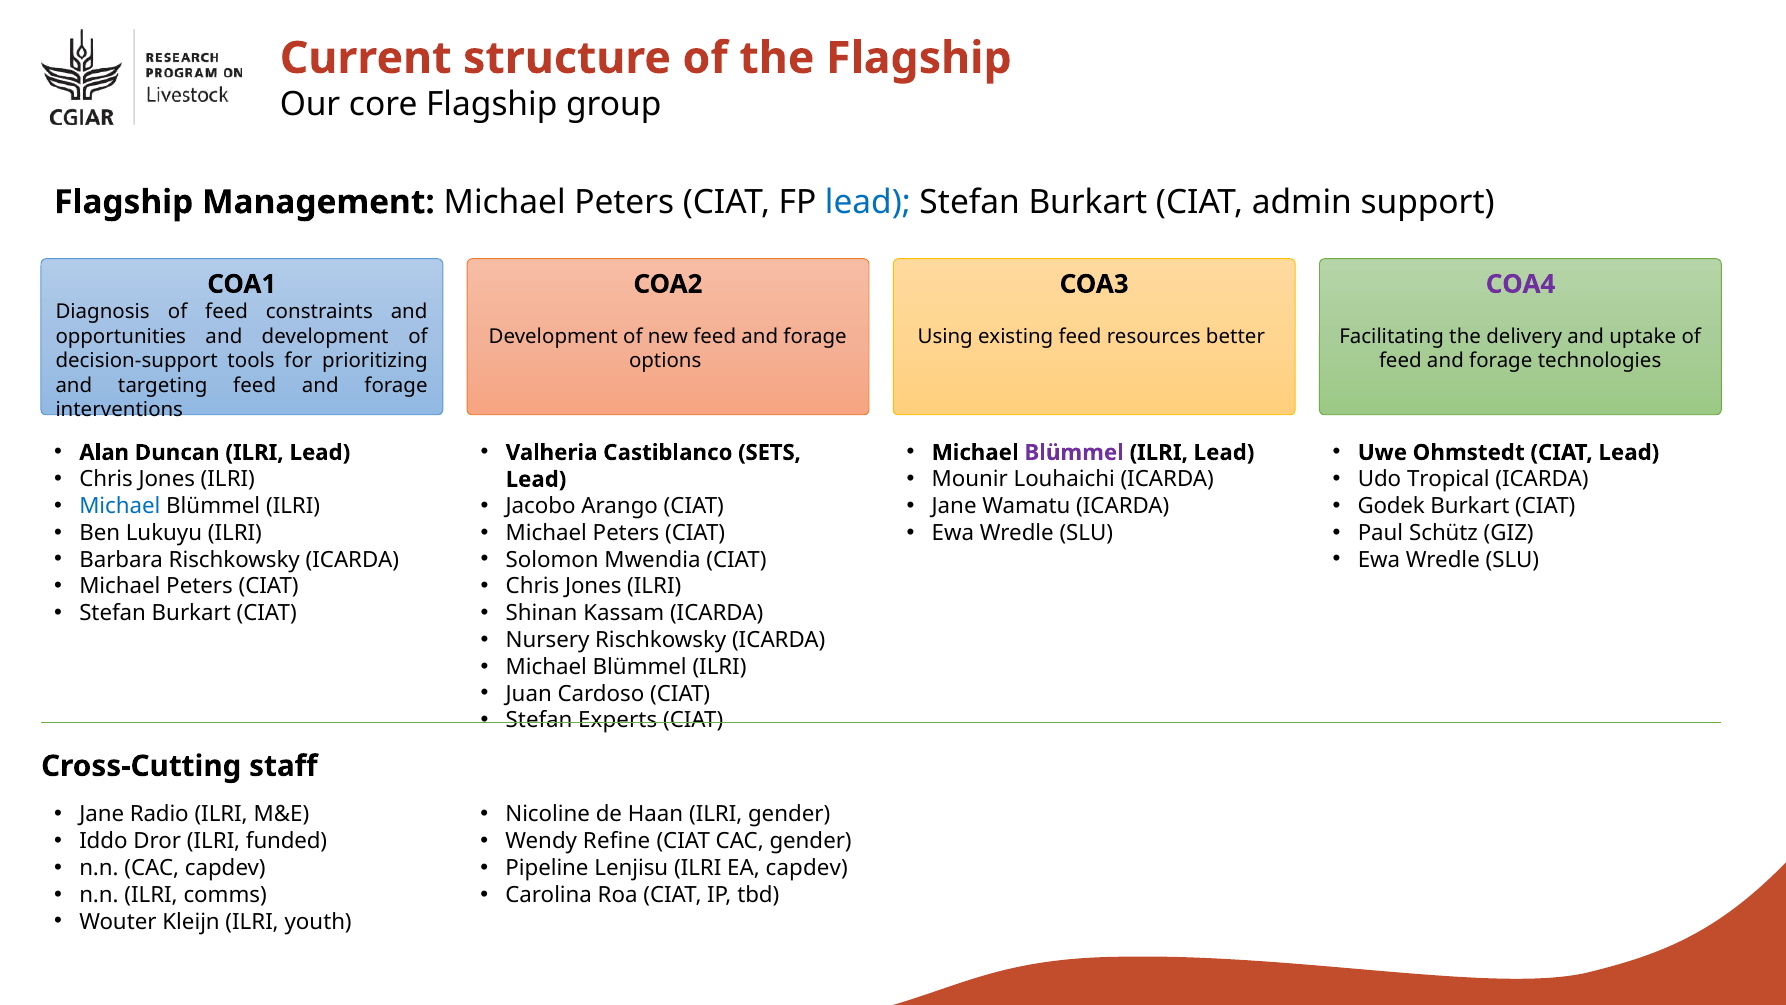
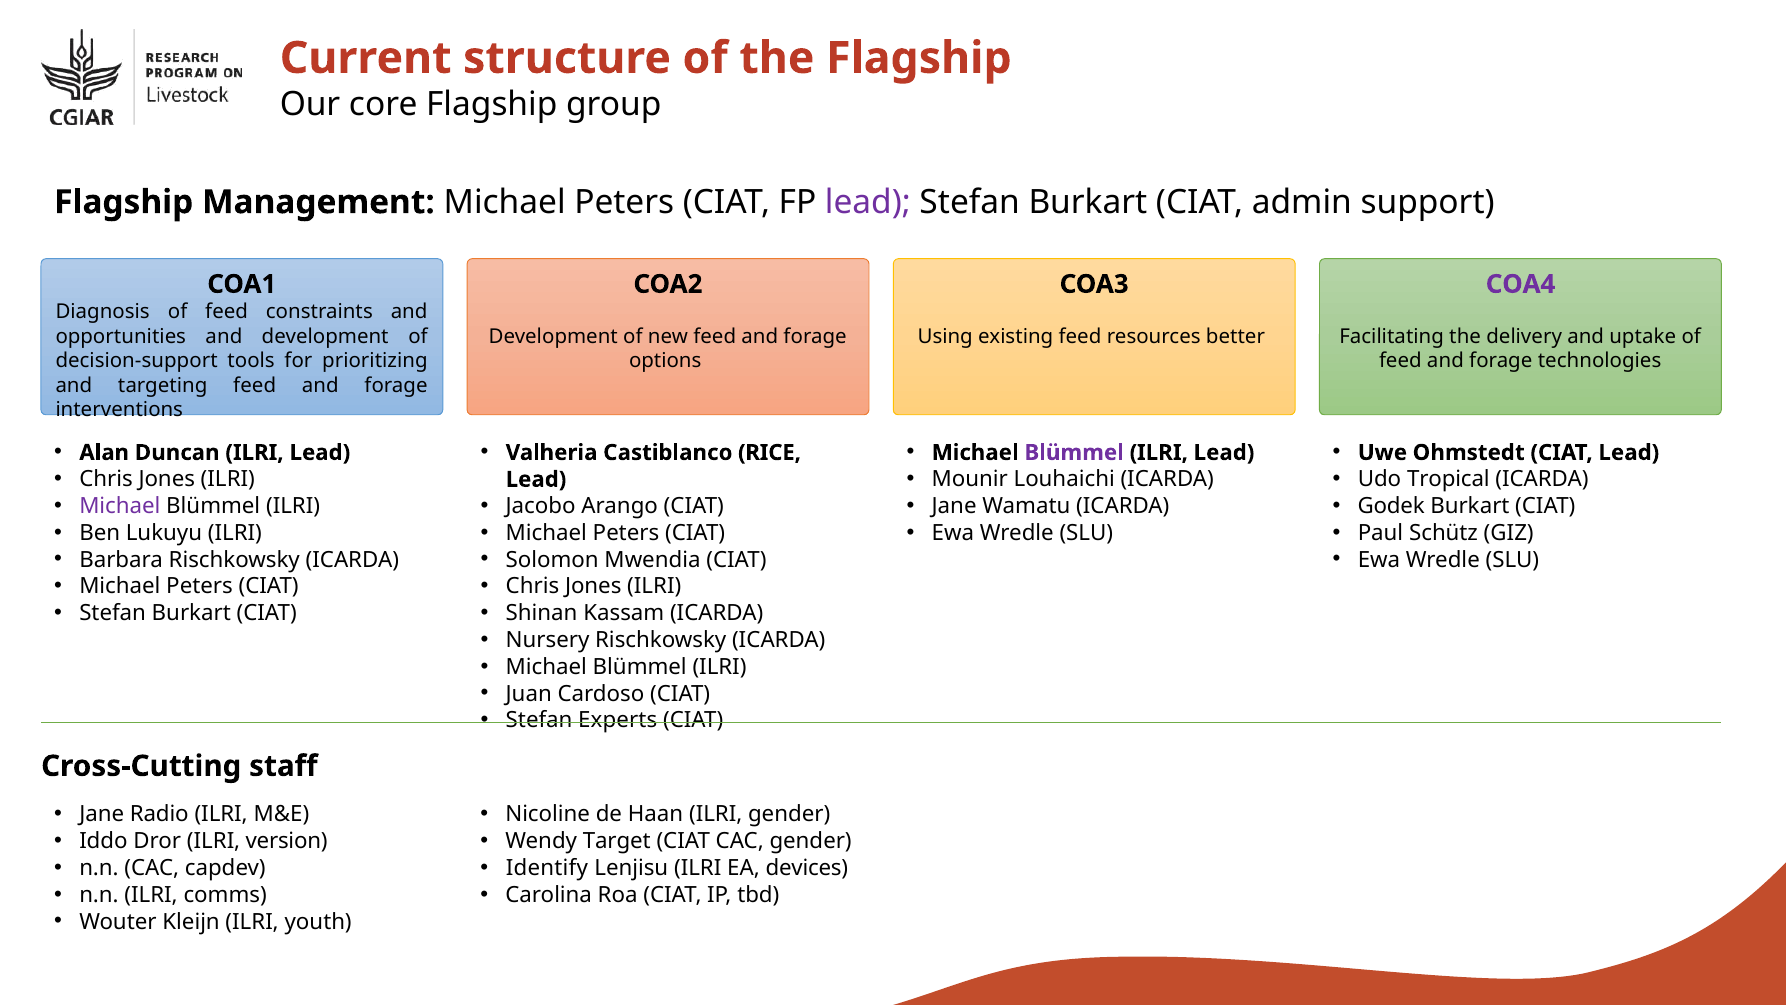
lead at (868, 202) colour: blue -> purple
SETS: SETS -> RICE
Michael at (120, 506) colour: blue -> purple
funded: funded -> version
Refine: Refine -> Target
Pipeline: Pipeline -> Identify
EA capdev: capdev -> devices
